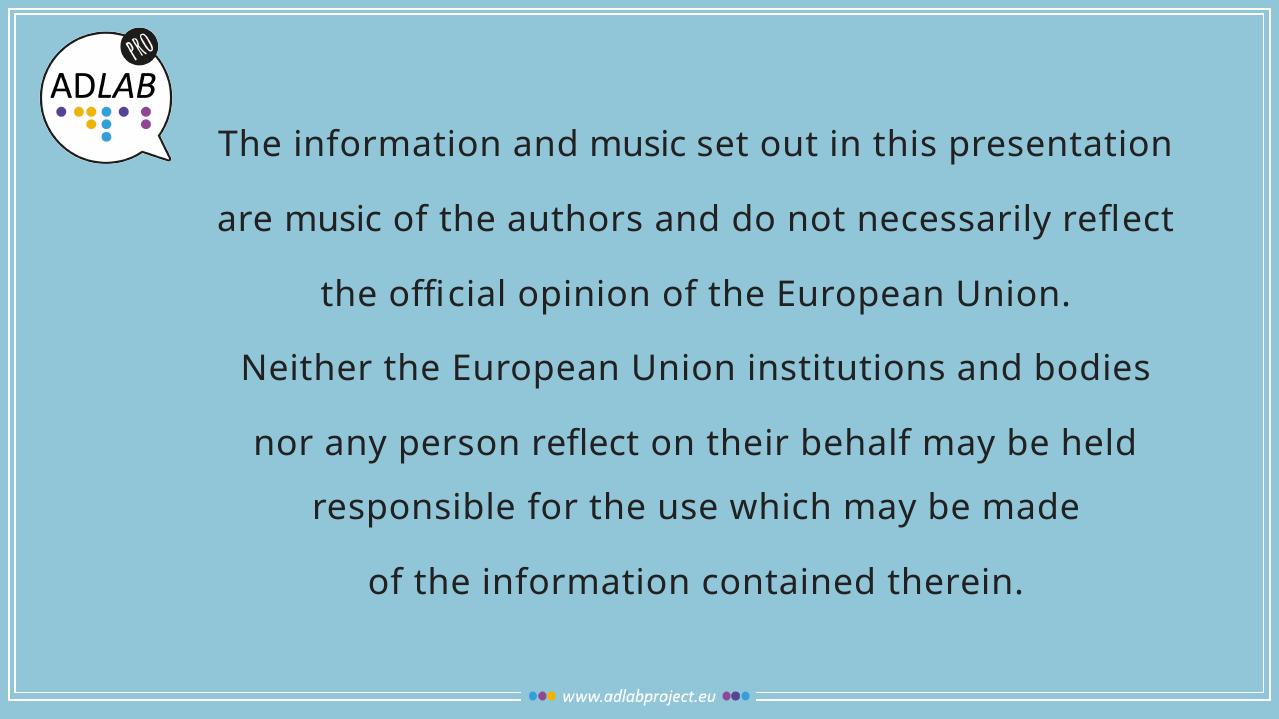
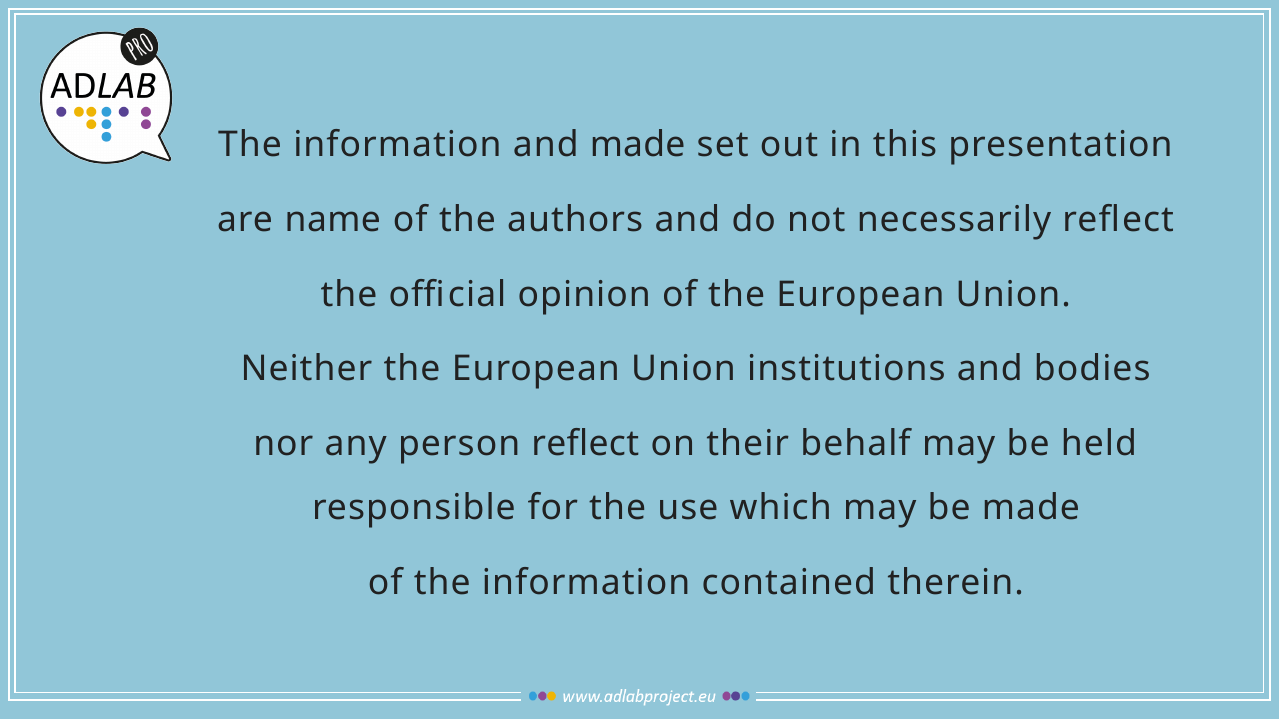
and music: music -> made
are music: music -> name
